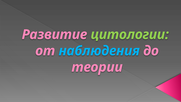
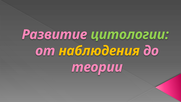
наблюдения colour: light blue -> yellow
